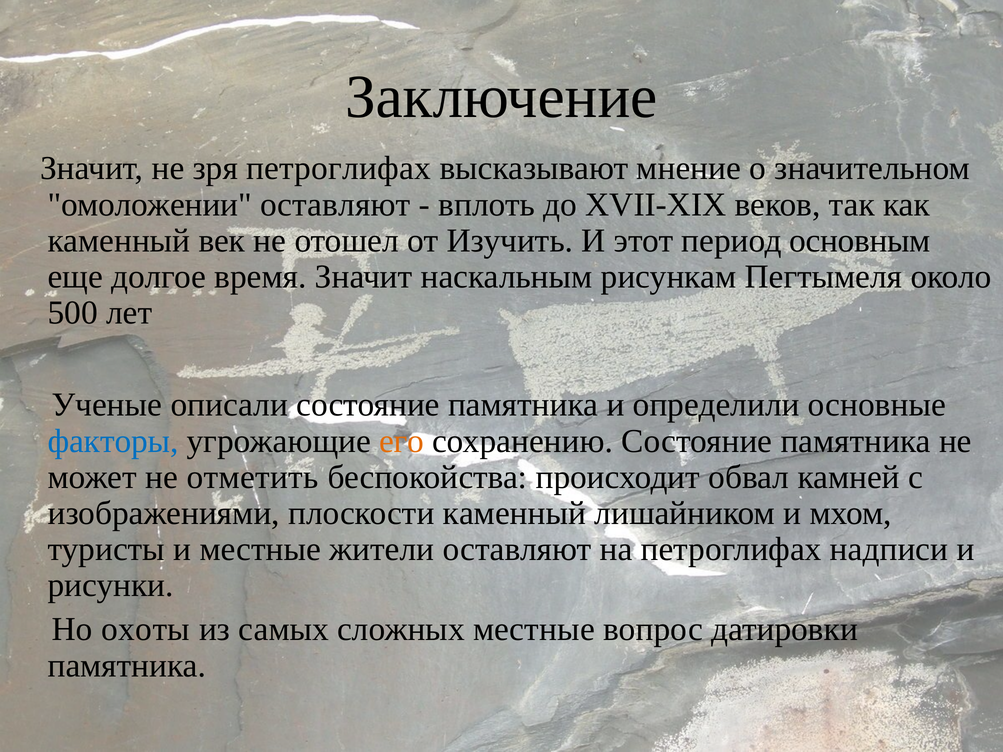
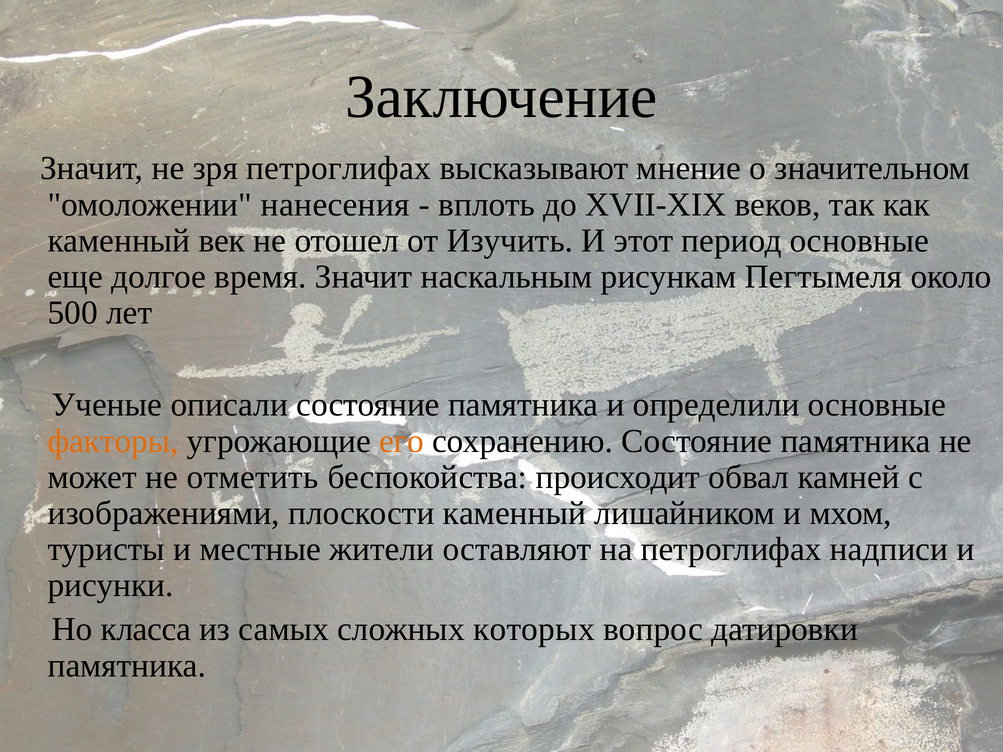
омоложении оставляют: оставляют -> нанесения
период основным: основным -> основные
факторы colour: blue -> orange
охоты: охоты -> класса
сложных местные: местные -> которых
